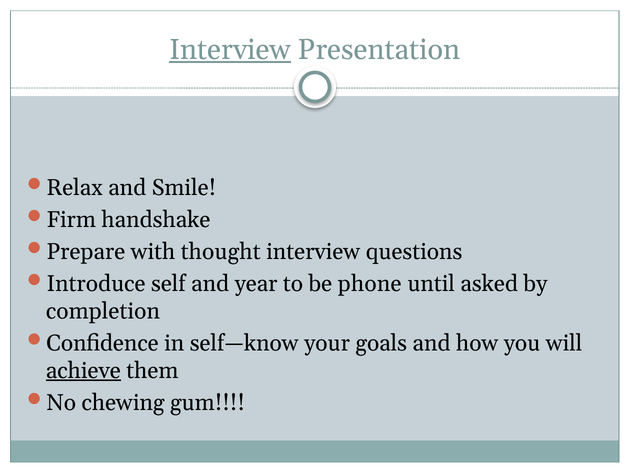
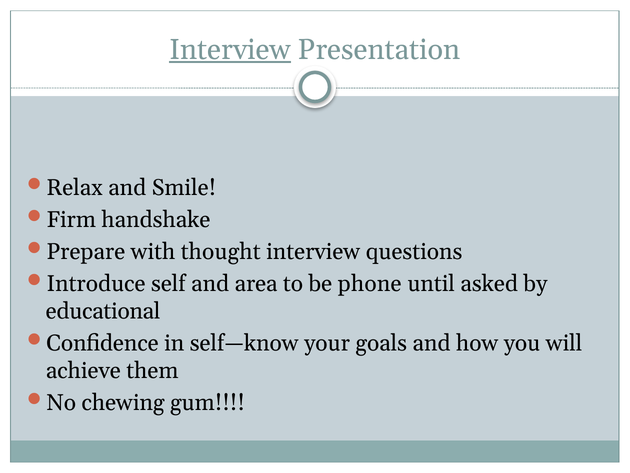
year: year -> area
completion: completion -> educational
achieve underline: present -> none
